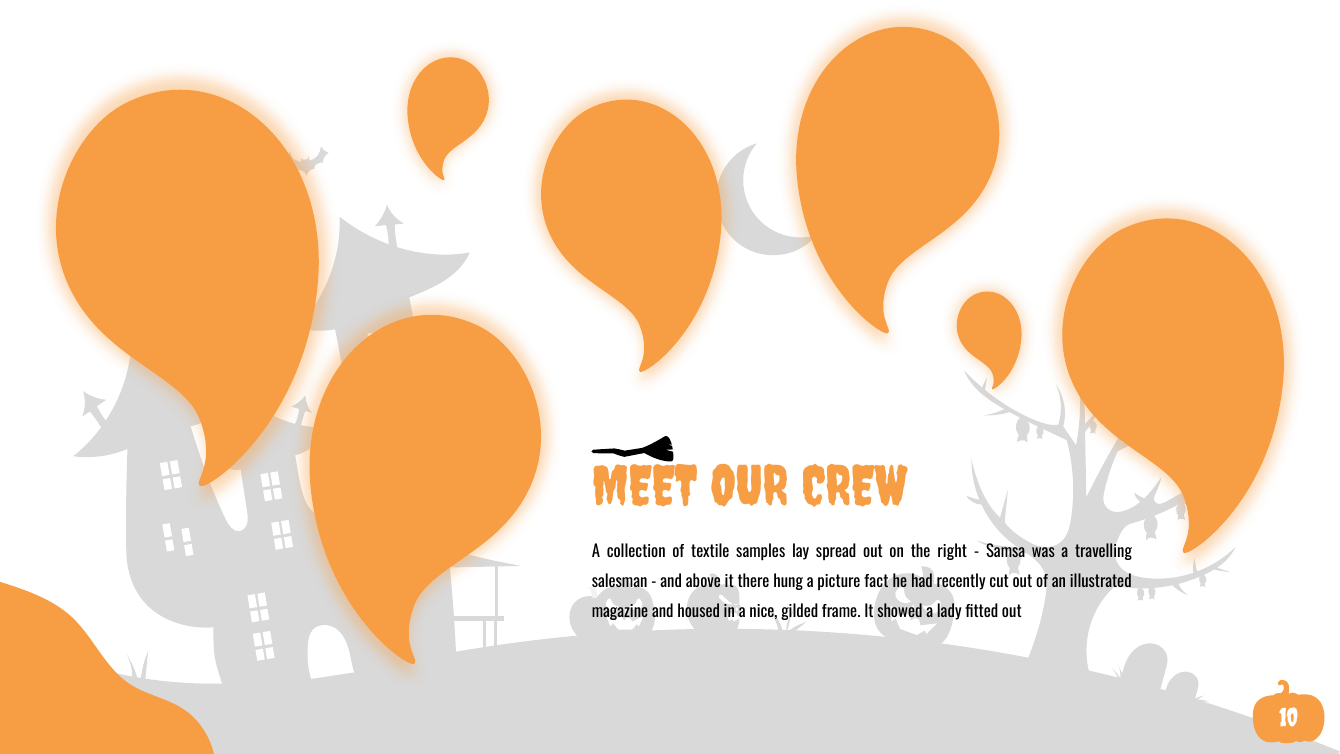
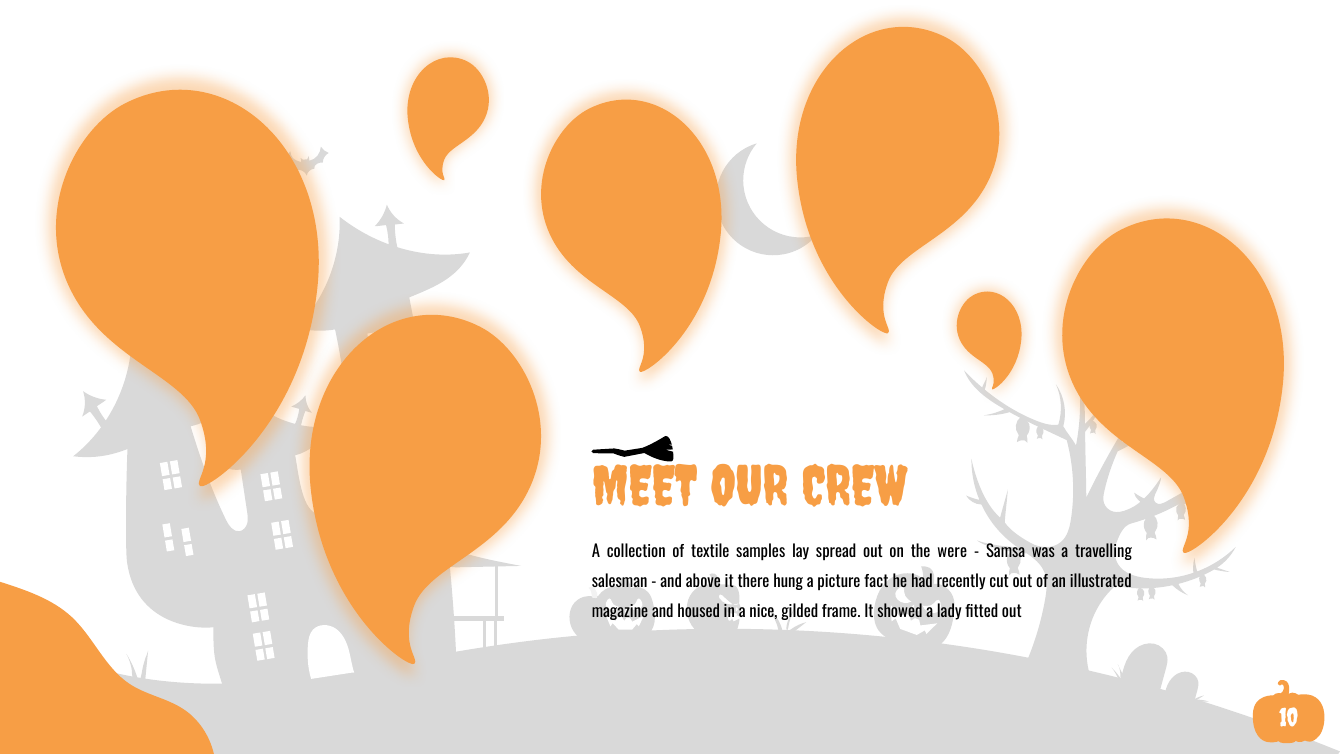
right: right -> were
